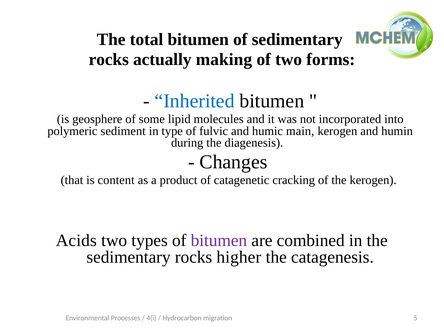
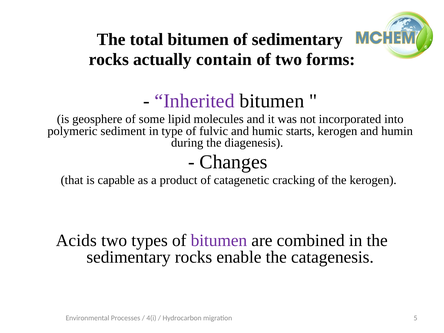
making: making -> contain
Inherited colour: blue -> purple
main: main -> starts
content: content -> capable
higher: higher -> enable
